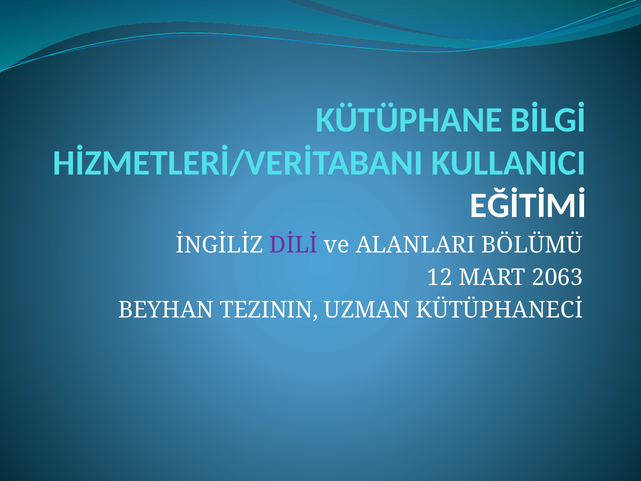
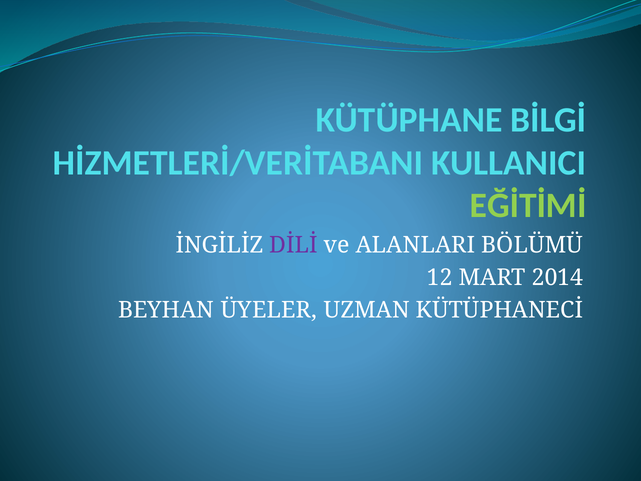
EĞİTİMİ colour: white -> light green
2063: 2063 -> 2014
TEZININ: TEZININ -> ÜYELER
